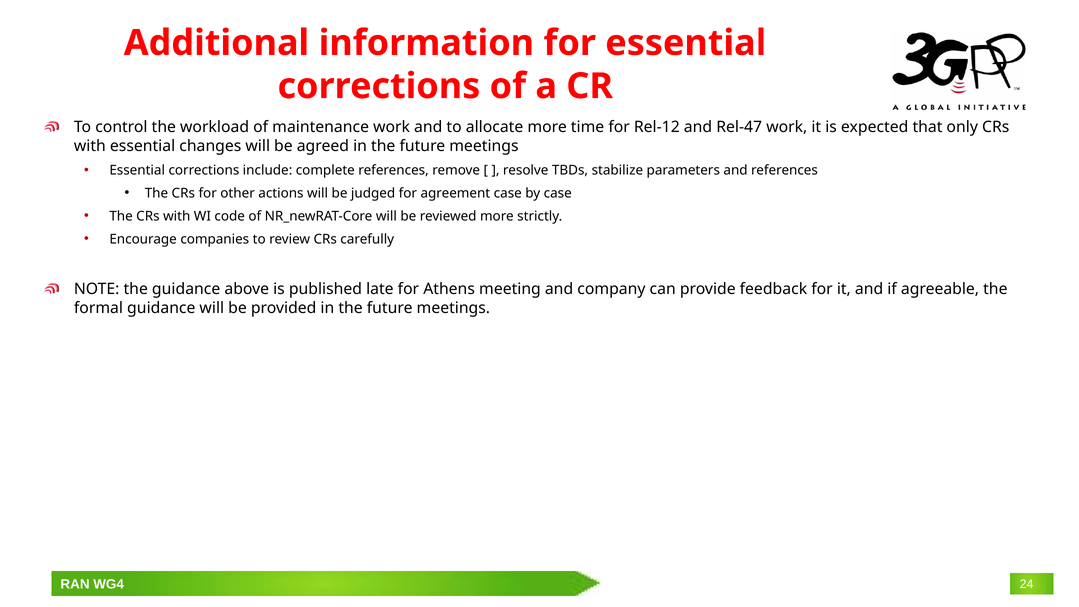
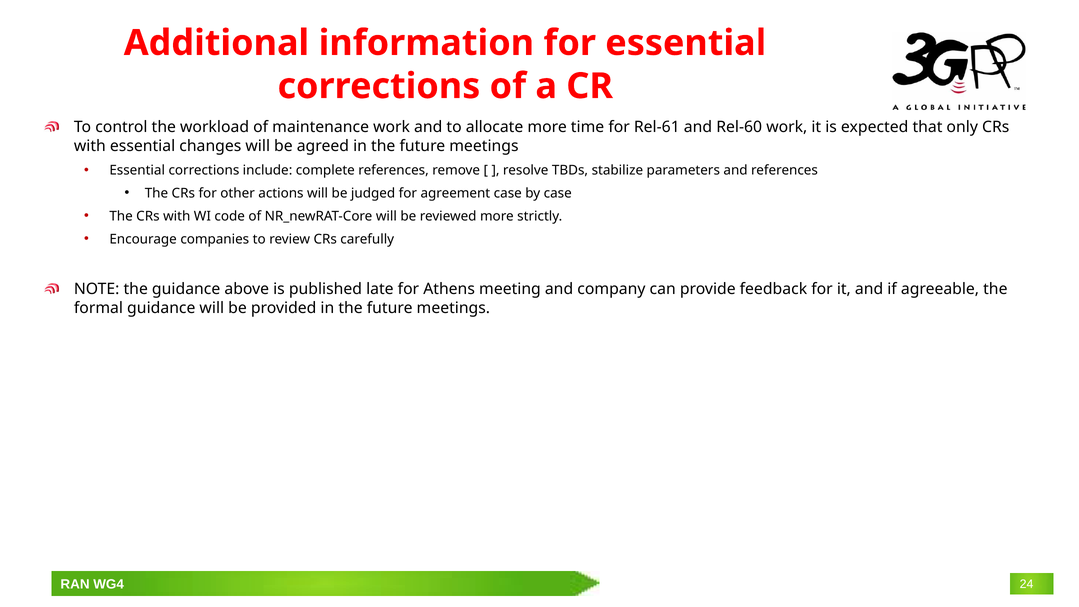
Rel-12: Rel-12 -> Rel-61
Rel-47: Rel-47 -> Rel-60
